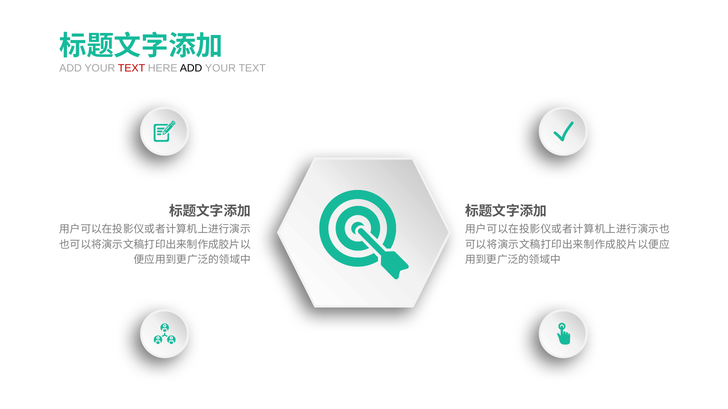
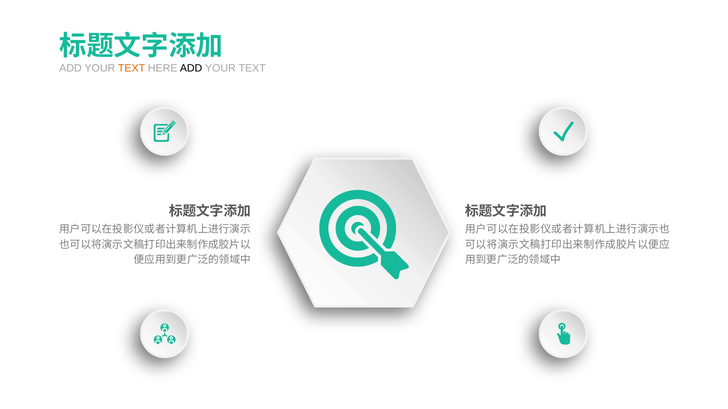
TEXT at (132, 68) colour: red -> orange
